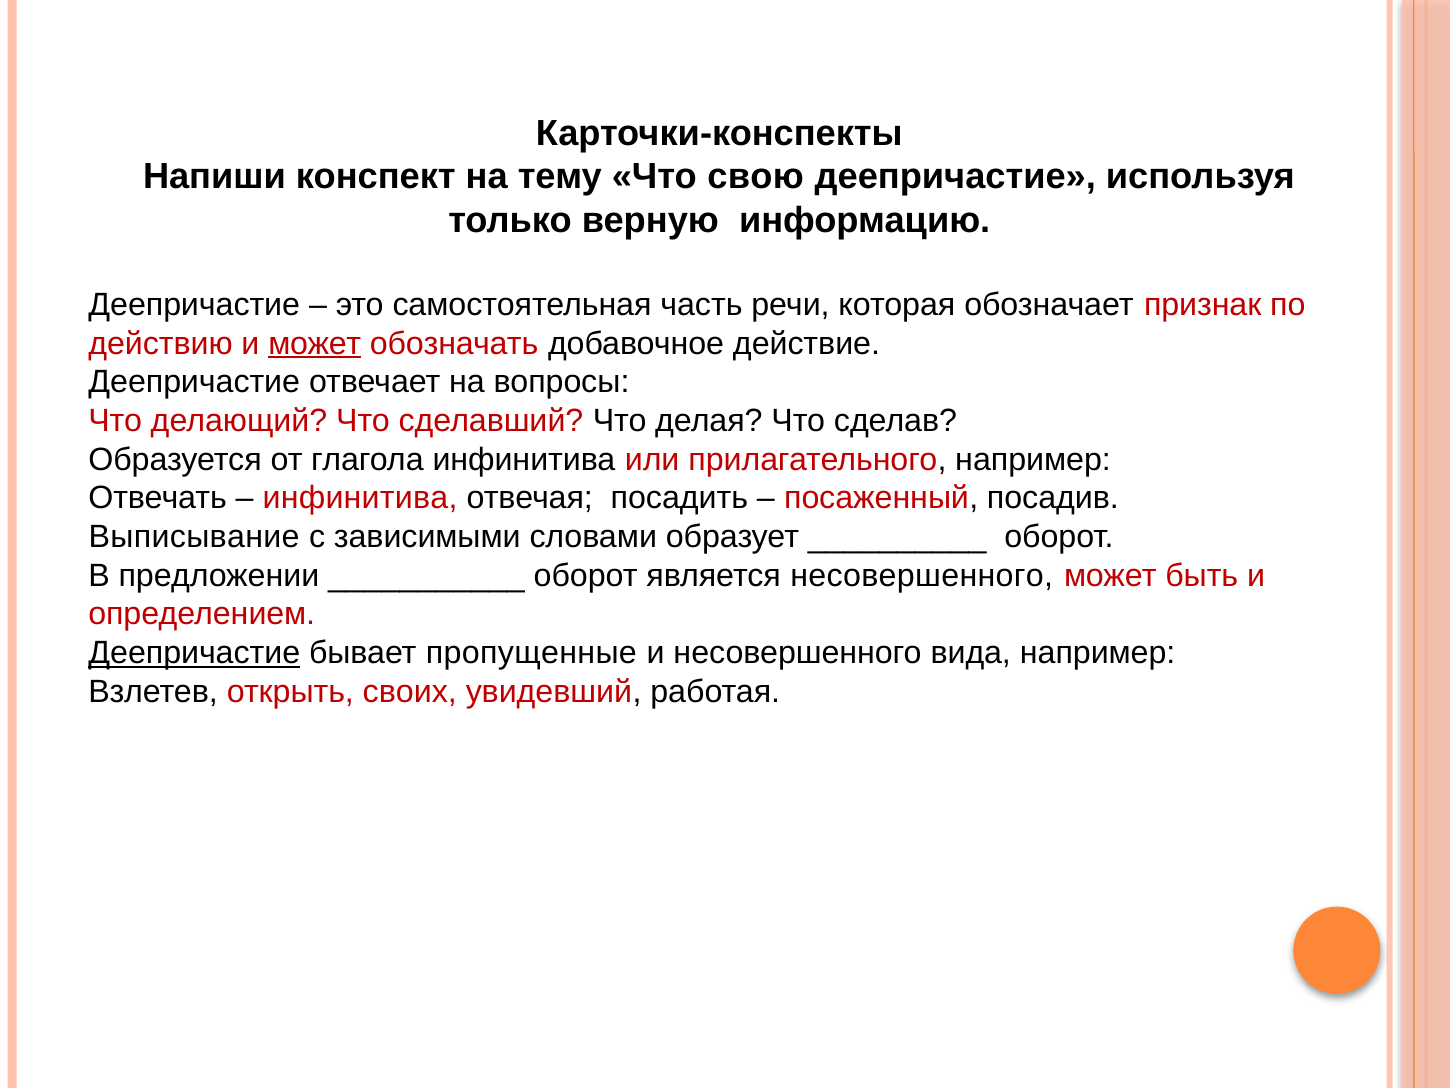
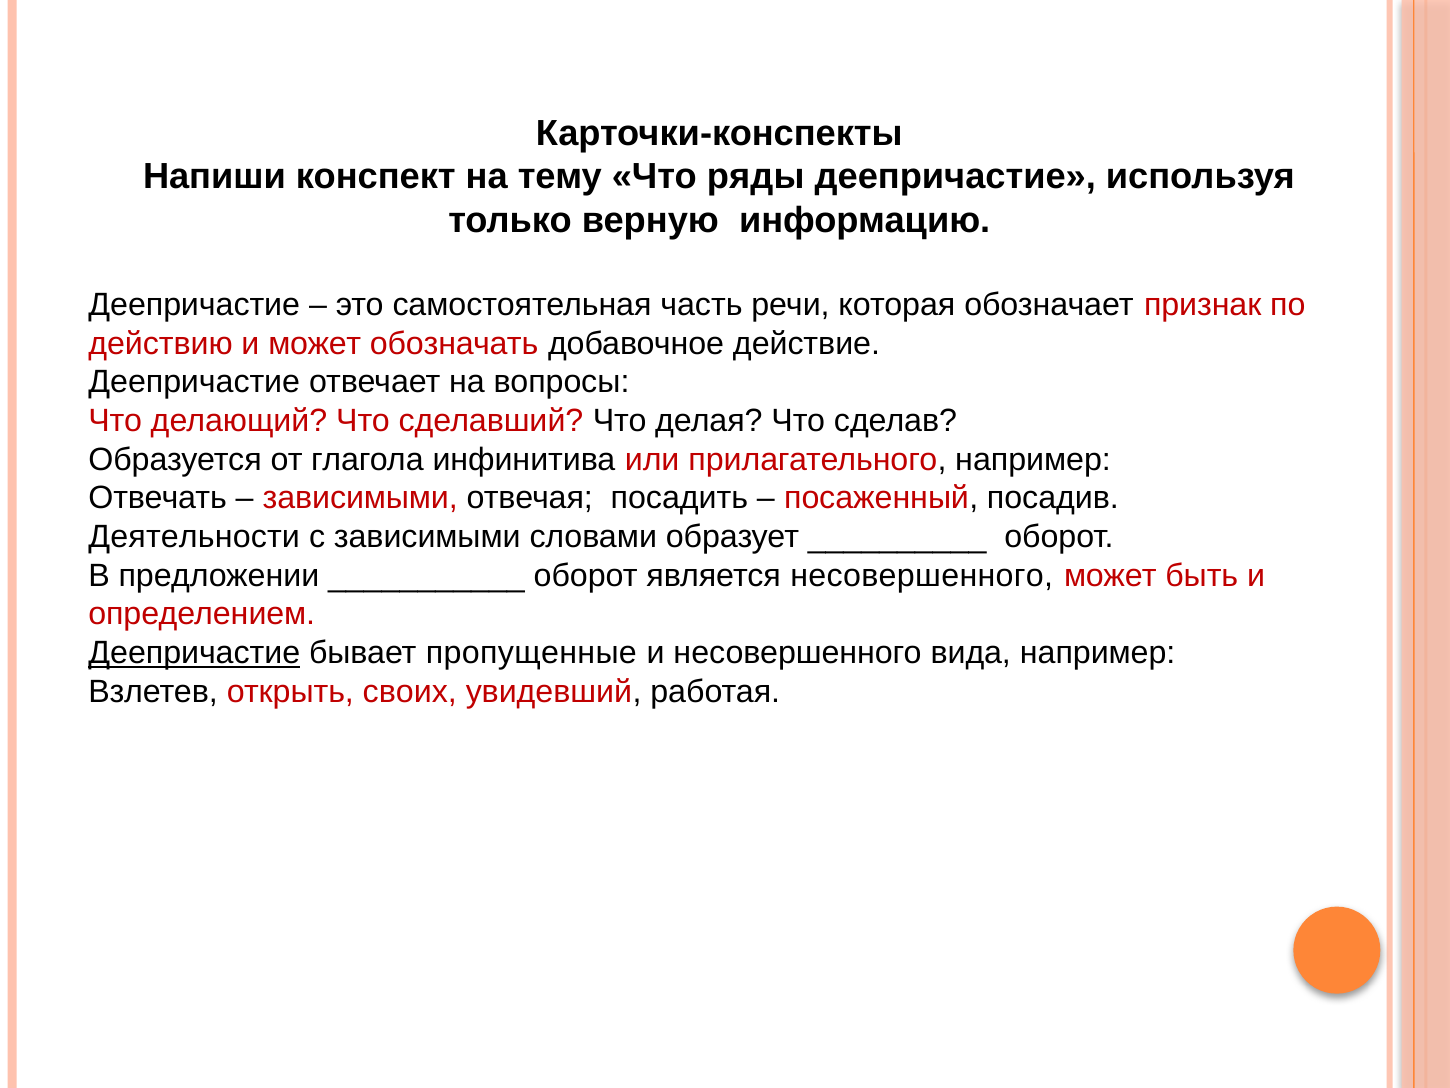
свою: свою -> ряды
может at (315, 343) underline: present -> none
инфинитива at (360, 498): инфинитива -> зависимыми
Выписывание: Выписывание -> Деятельности
